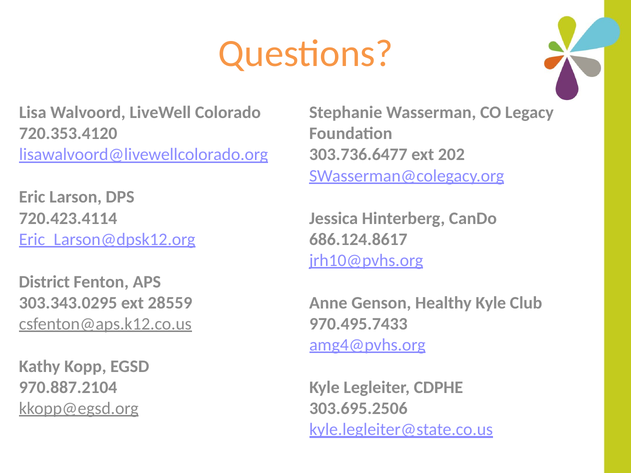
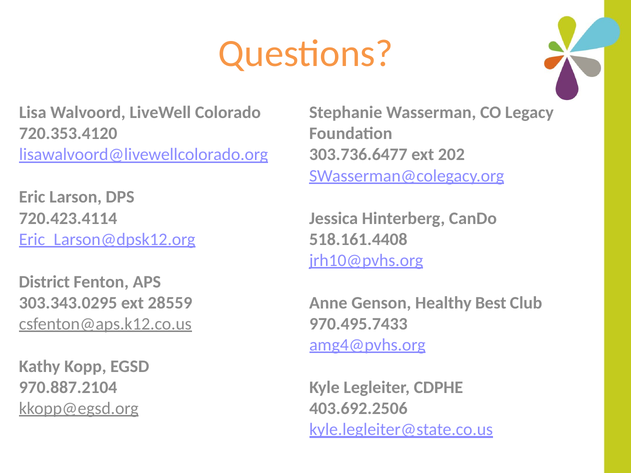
686.124.8617: 686.124.8617 -> 518.161.4408
Healthy Kyle: Kyle -> Best
303.695.2506: 303.695.2506 -> 403.692.2506
